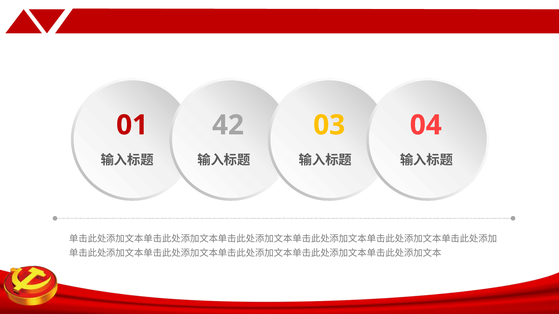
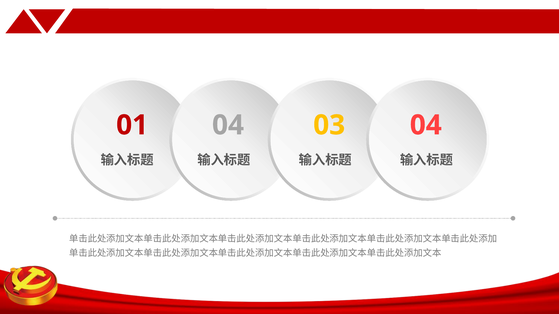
01 42: 42 -> 04
